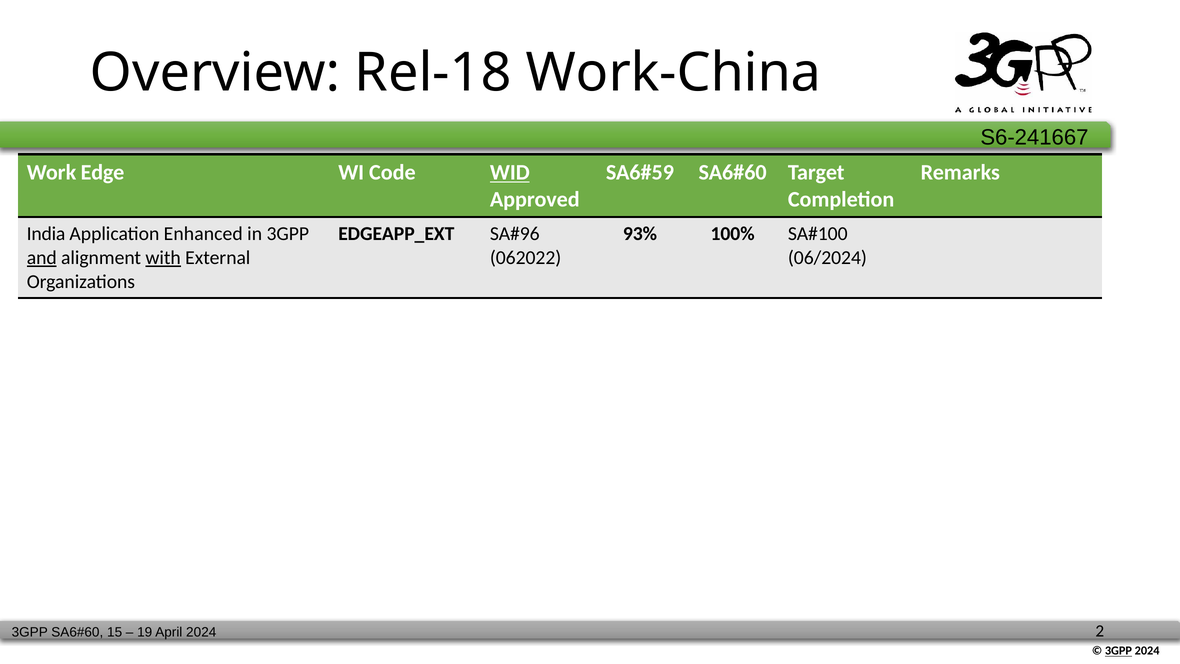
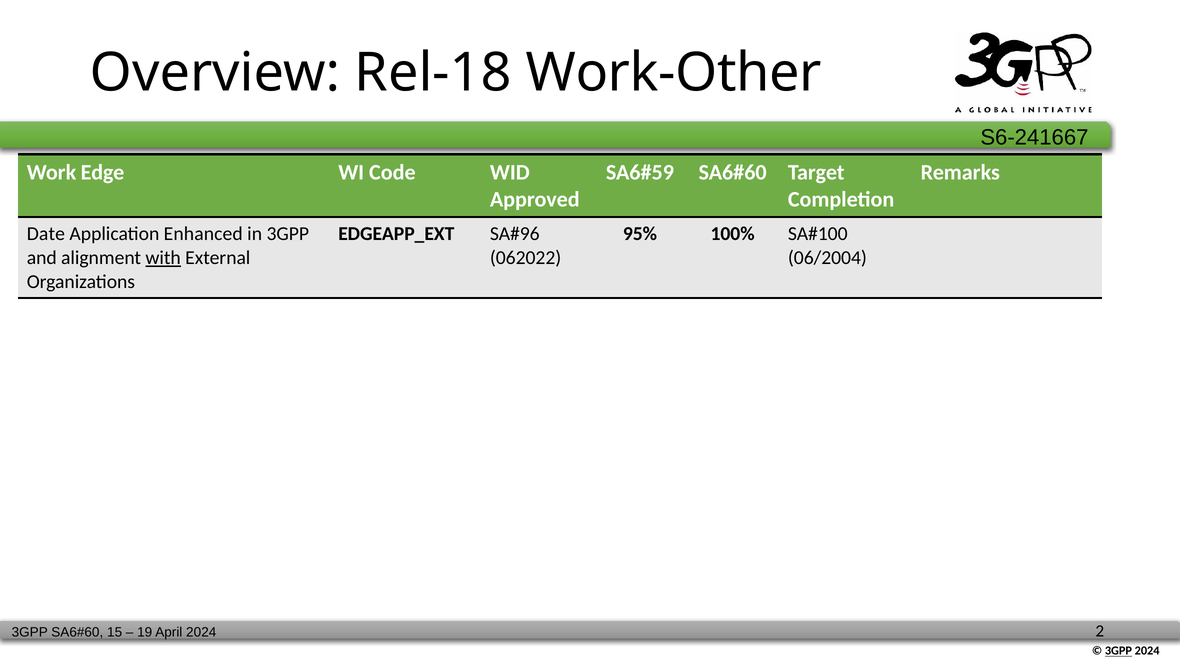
Work-China: Work-China -> Work-Other
WID underline: present -> none
India: India -> Date
93%: 93% -> 95%
and underline: present -> none
06/2024: 06/2024 -> 06/2004
